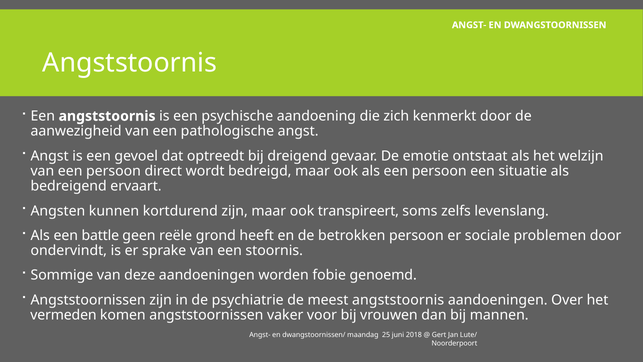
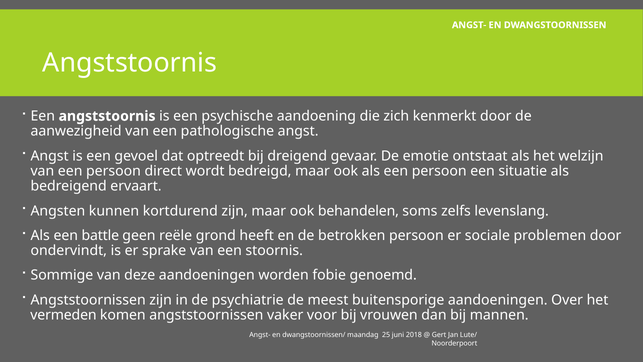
transpireert: transpireert -> behandelen
meest angststoornis: angststoornis -> buitensporige
